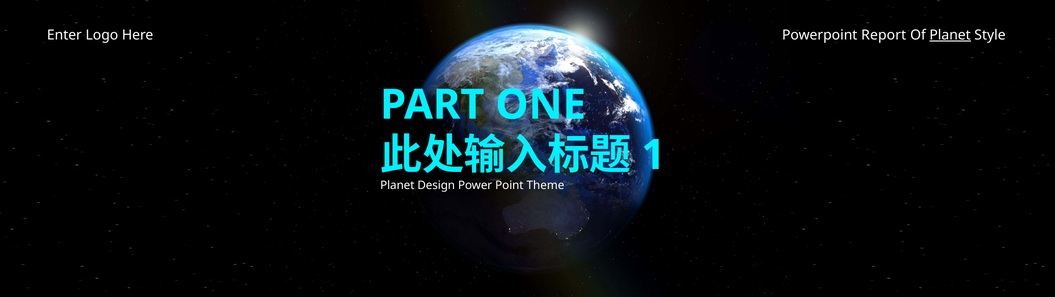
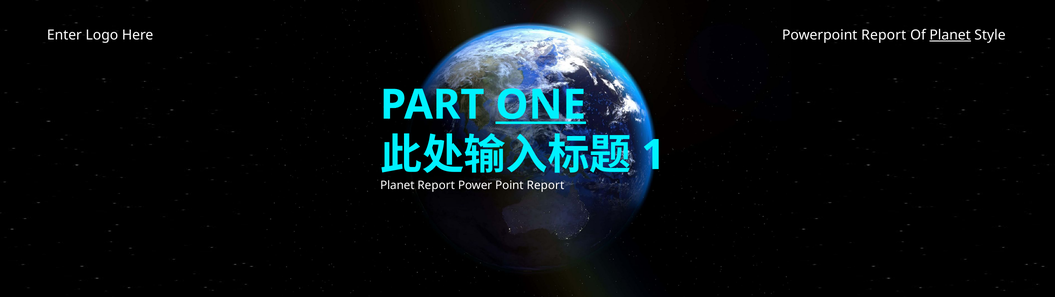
ONE underline: none -> present
Planet Design: Design -> Report
Point Theme: Theme -> Report
